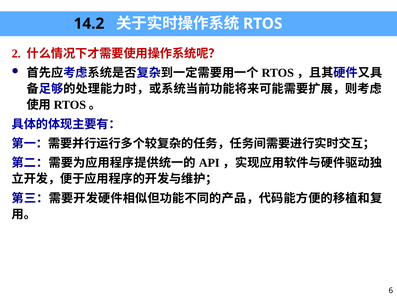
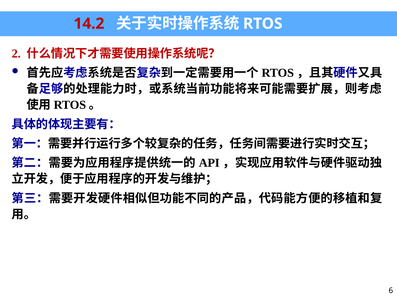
14.2 colour: black -> red
